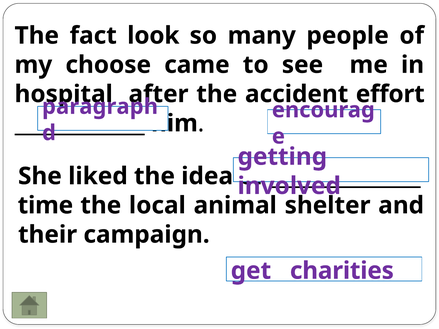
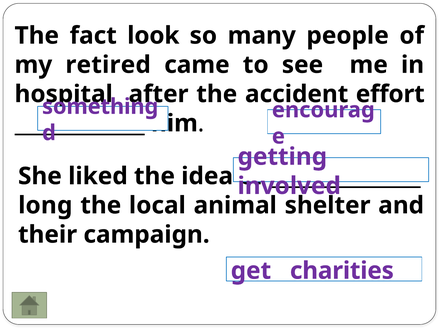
choose: choose -> retired
paragraph: paragraph -> something
time: time -> long
